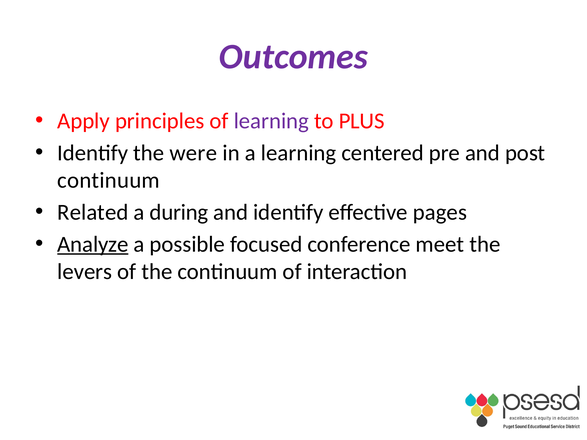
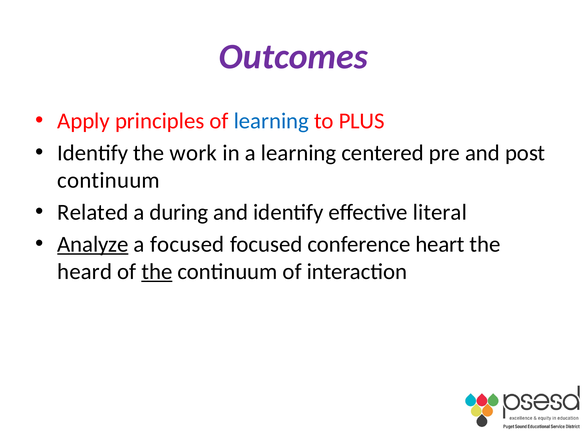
learning at (271, 121) colour: purple -> blue
were: were -> work
pages: pages -> literal
a possible: possible -> focused
meet: meet -> heart
levers: levers -> heard
the at (157, 272) underline: none -> present
